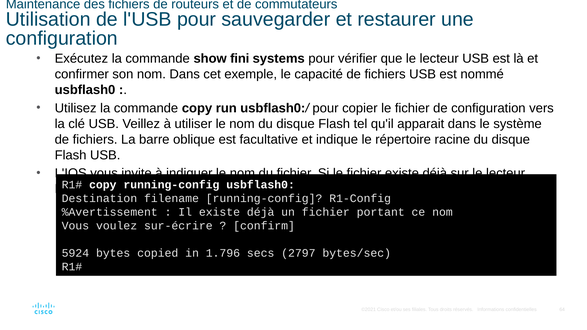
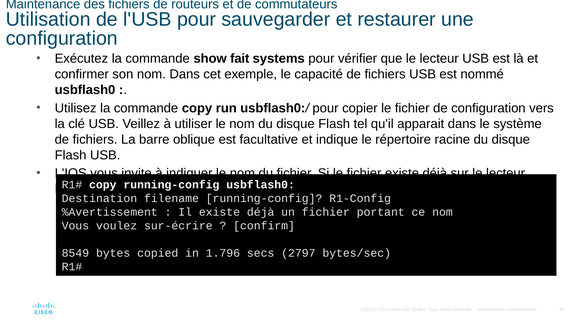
fini: fini -> fait
5924: 5924 -> 8549
